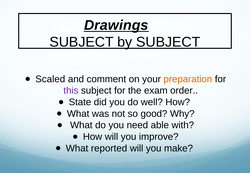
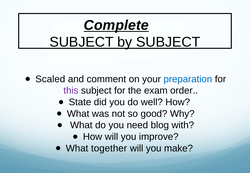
Drawings: Drawings -> Complete
preparation colour: orange -> blue
able: able -> blog
reported: reported -> together
